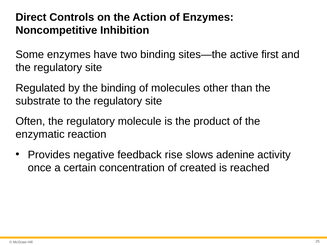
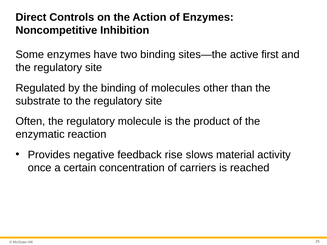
adenine: adenine -> material
created: created -> carriers
